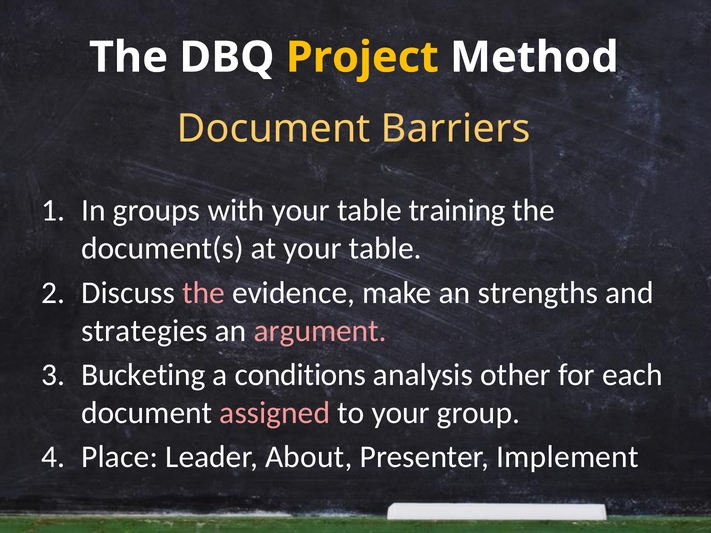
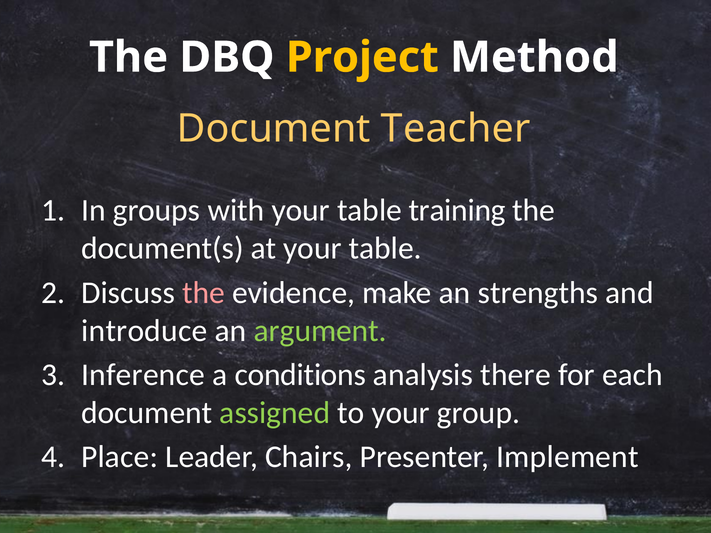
Barriers: Barriers -> Teacher
strategies: strategies -> introduce
argument colour: pink -> light green
Bucketing: Bucketing -> Inference
other: other -> there
assigned colour: pink -> light green
About: About -> Chairs
